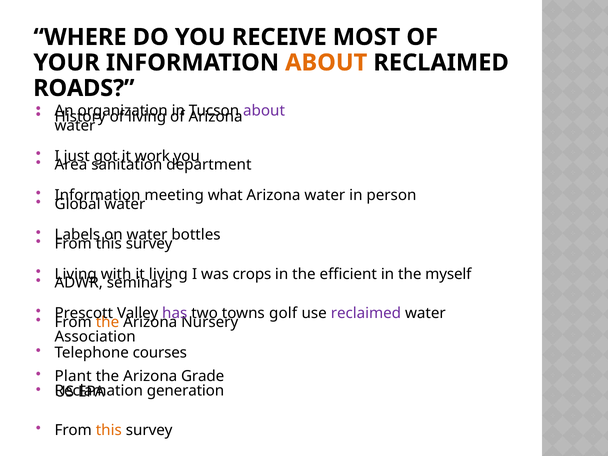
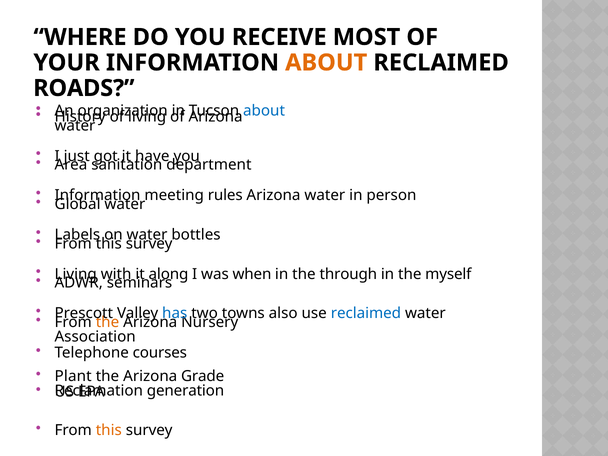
about at (264, 111) colour: purple -> blue
work: work -> have
what: what -> rules
living at (168, 274): living -> along
crops: crops -> when
efficient: efficient -> through
has colour: purple -> blue
golf: golf -> also
reclaimed at (366, 313) colour: purple -> blue
